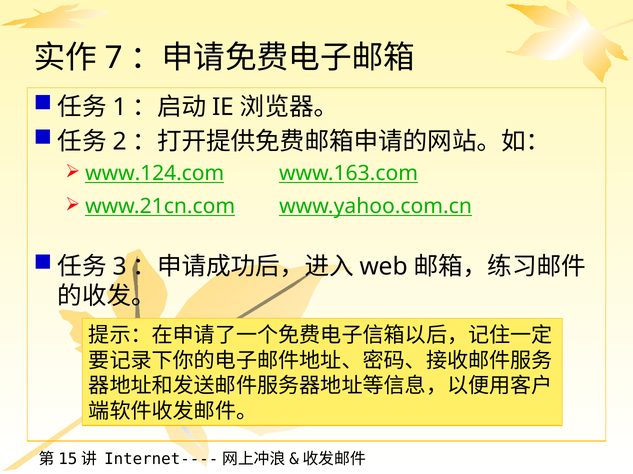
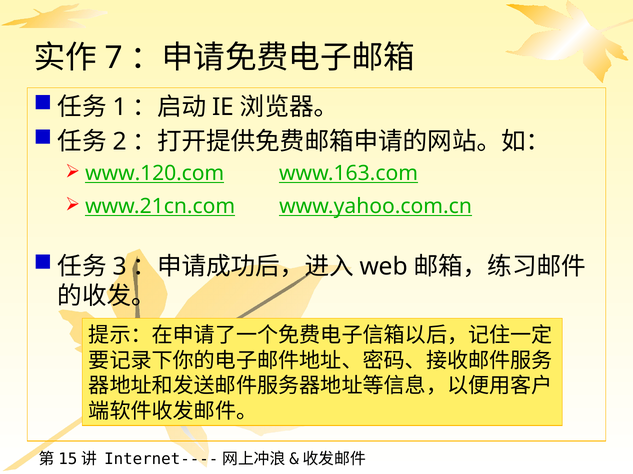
www.124.com: www.124.com -> www.120.com
